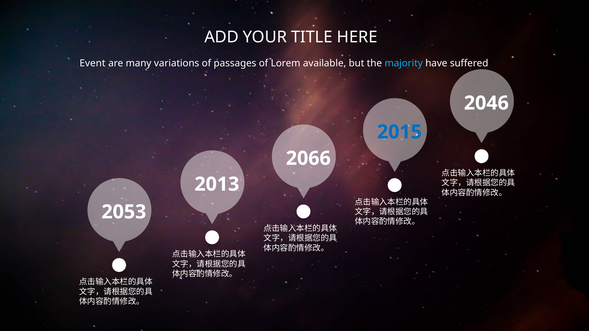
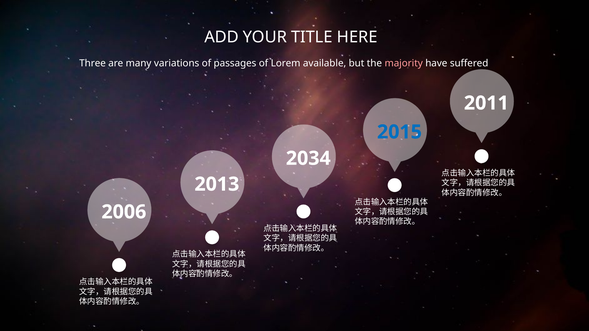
Event: Event -> Three
majority colour: light blue -> pink
2046: 2046 -> 2011
2066: 2066 -> 2034
2053: 2053 -> 2006
